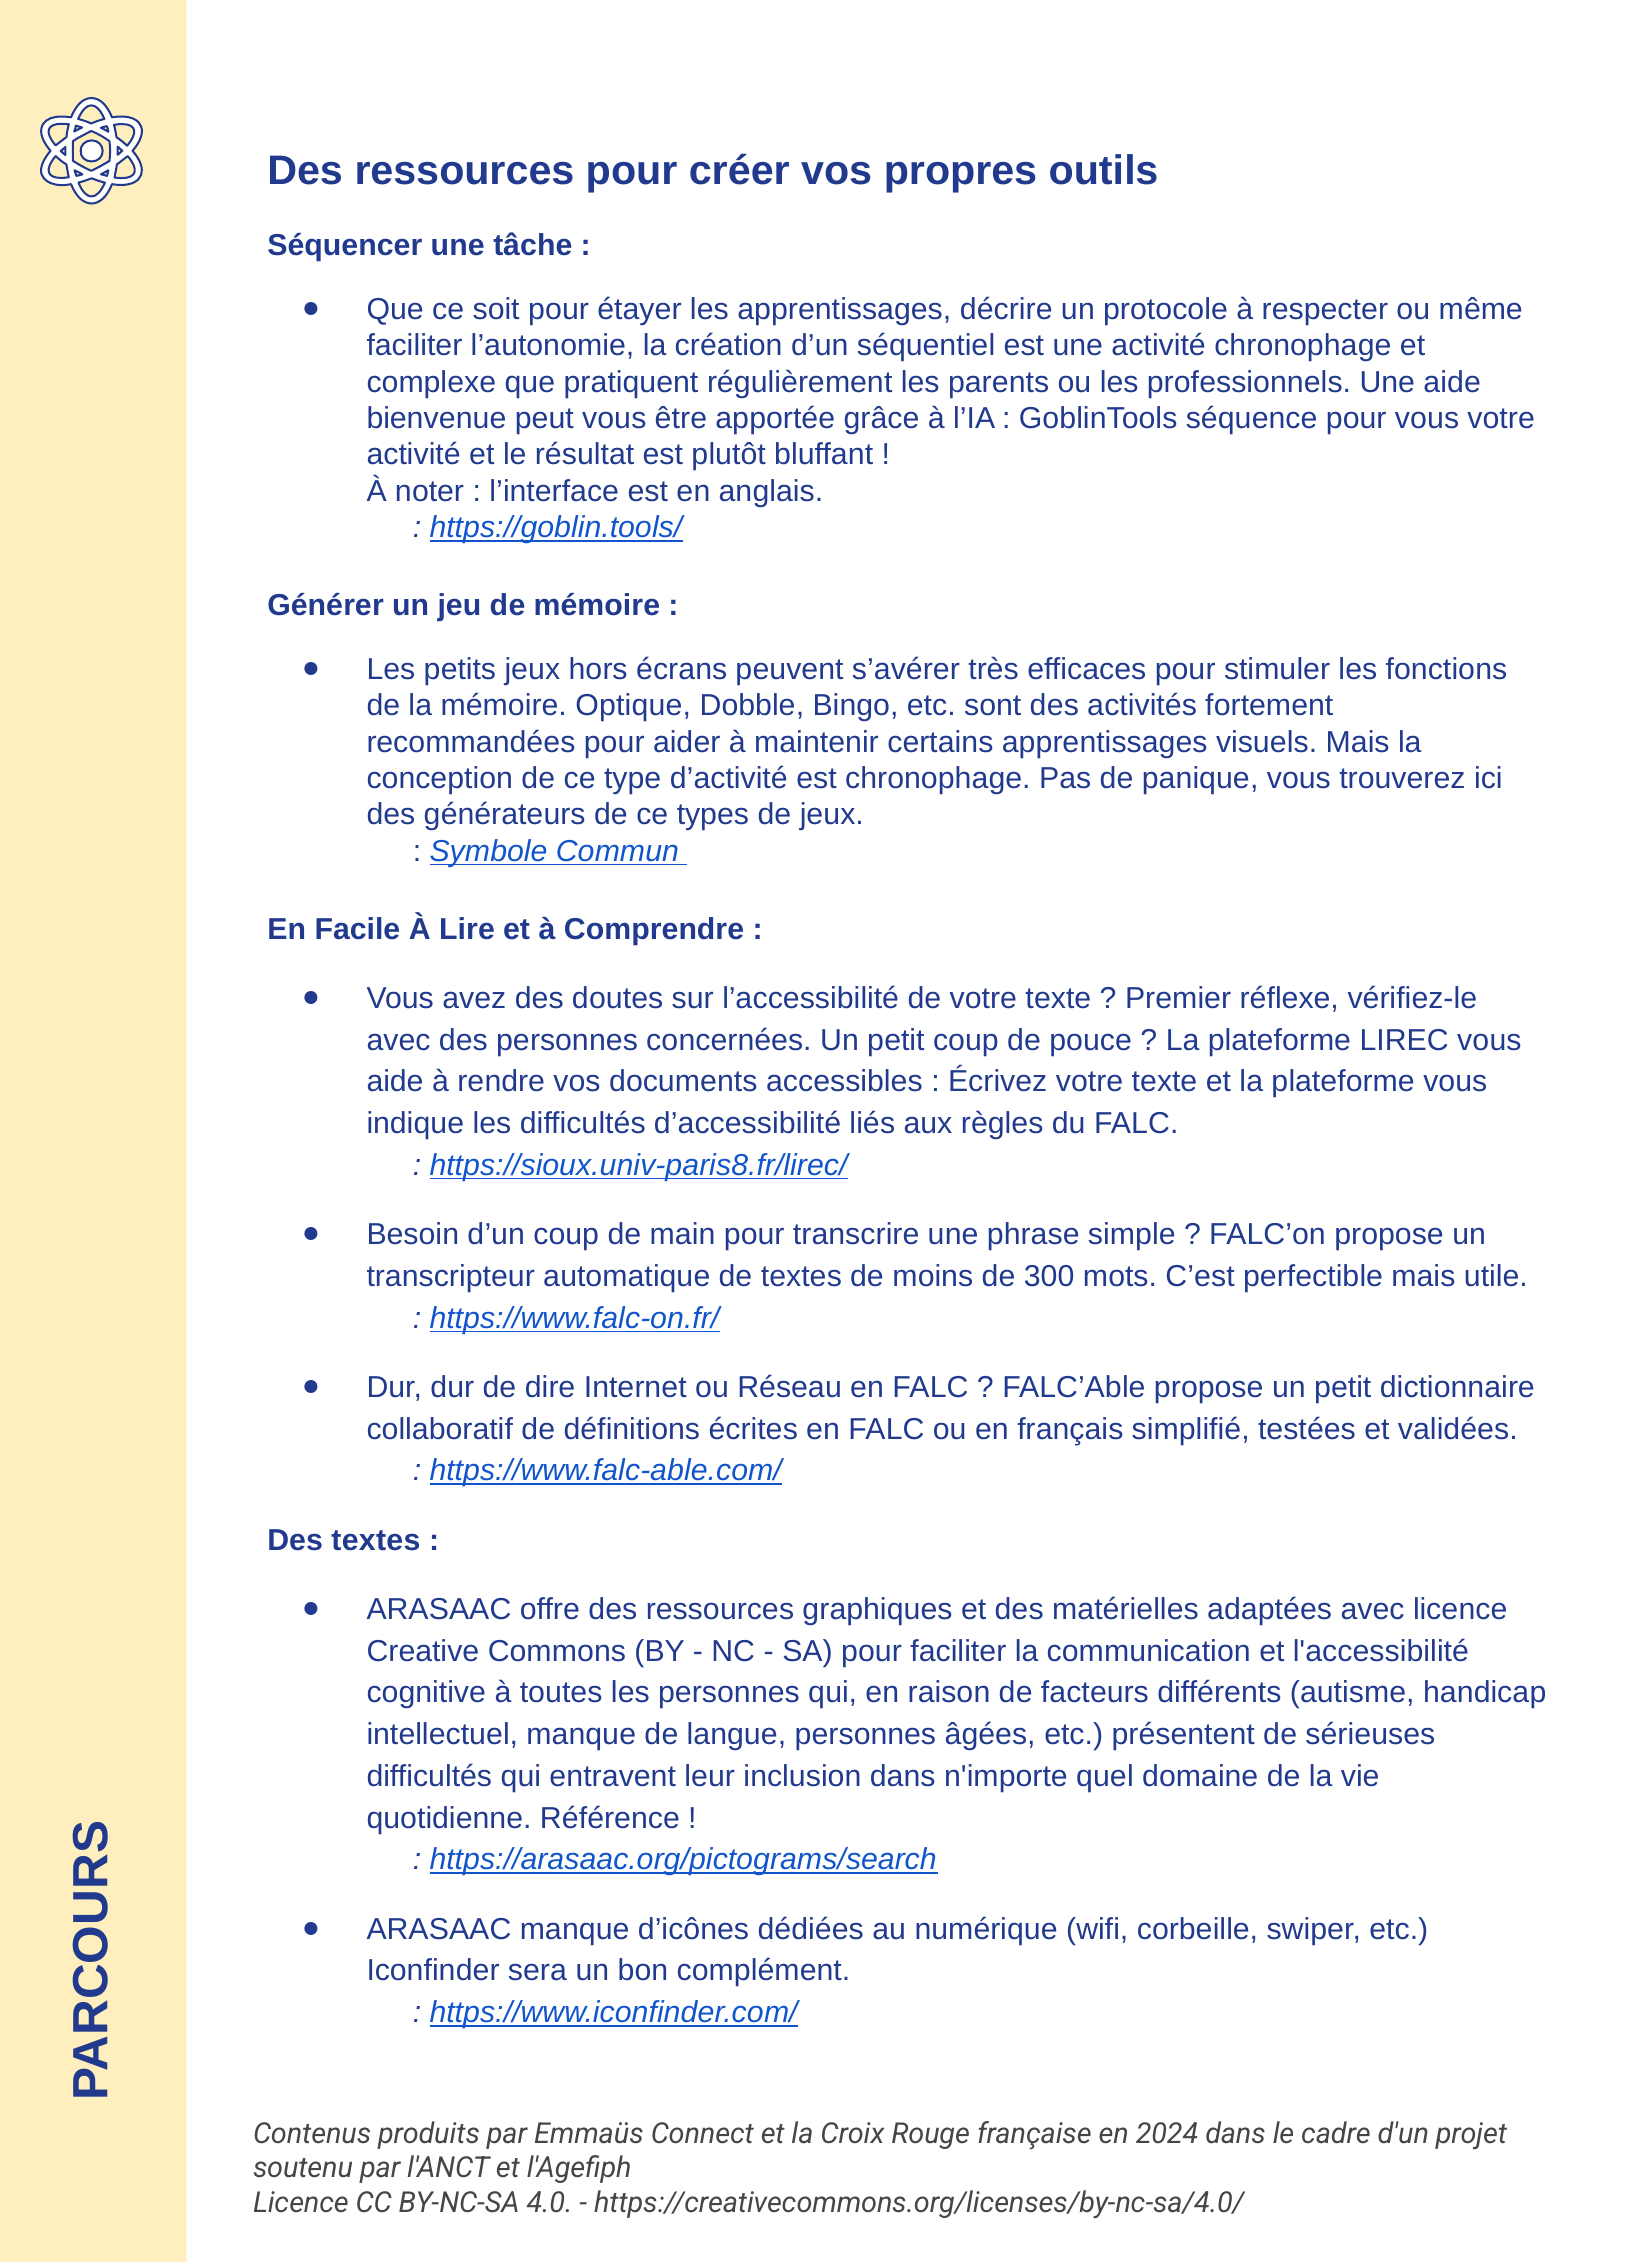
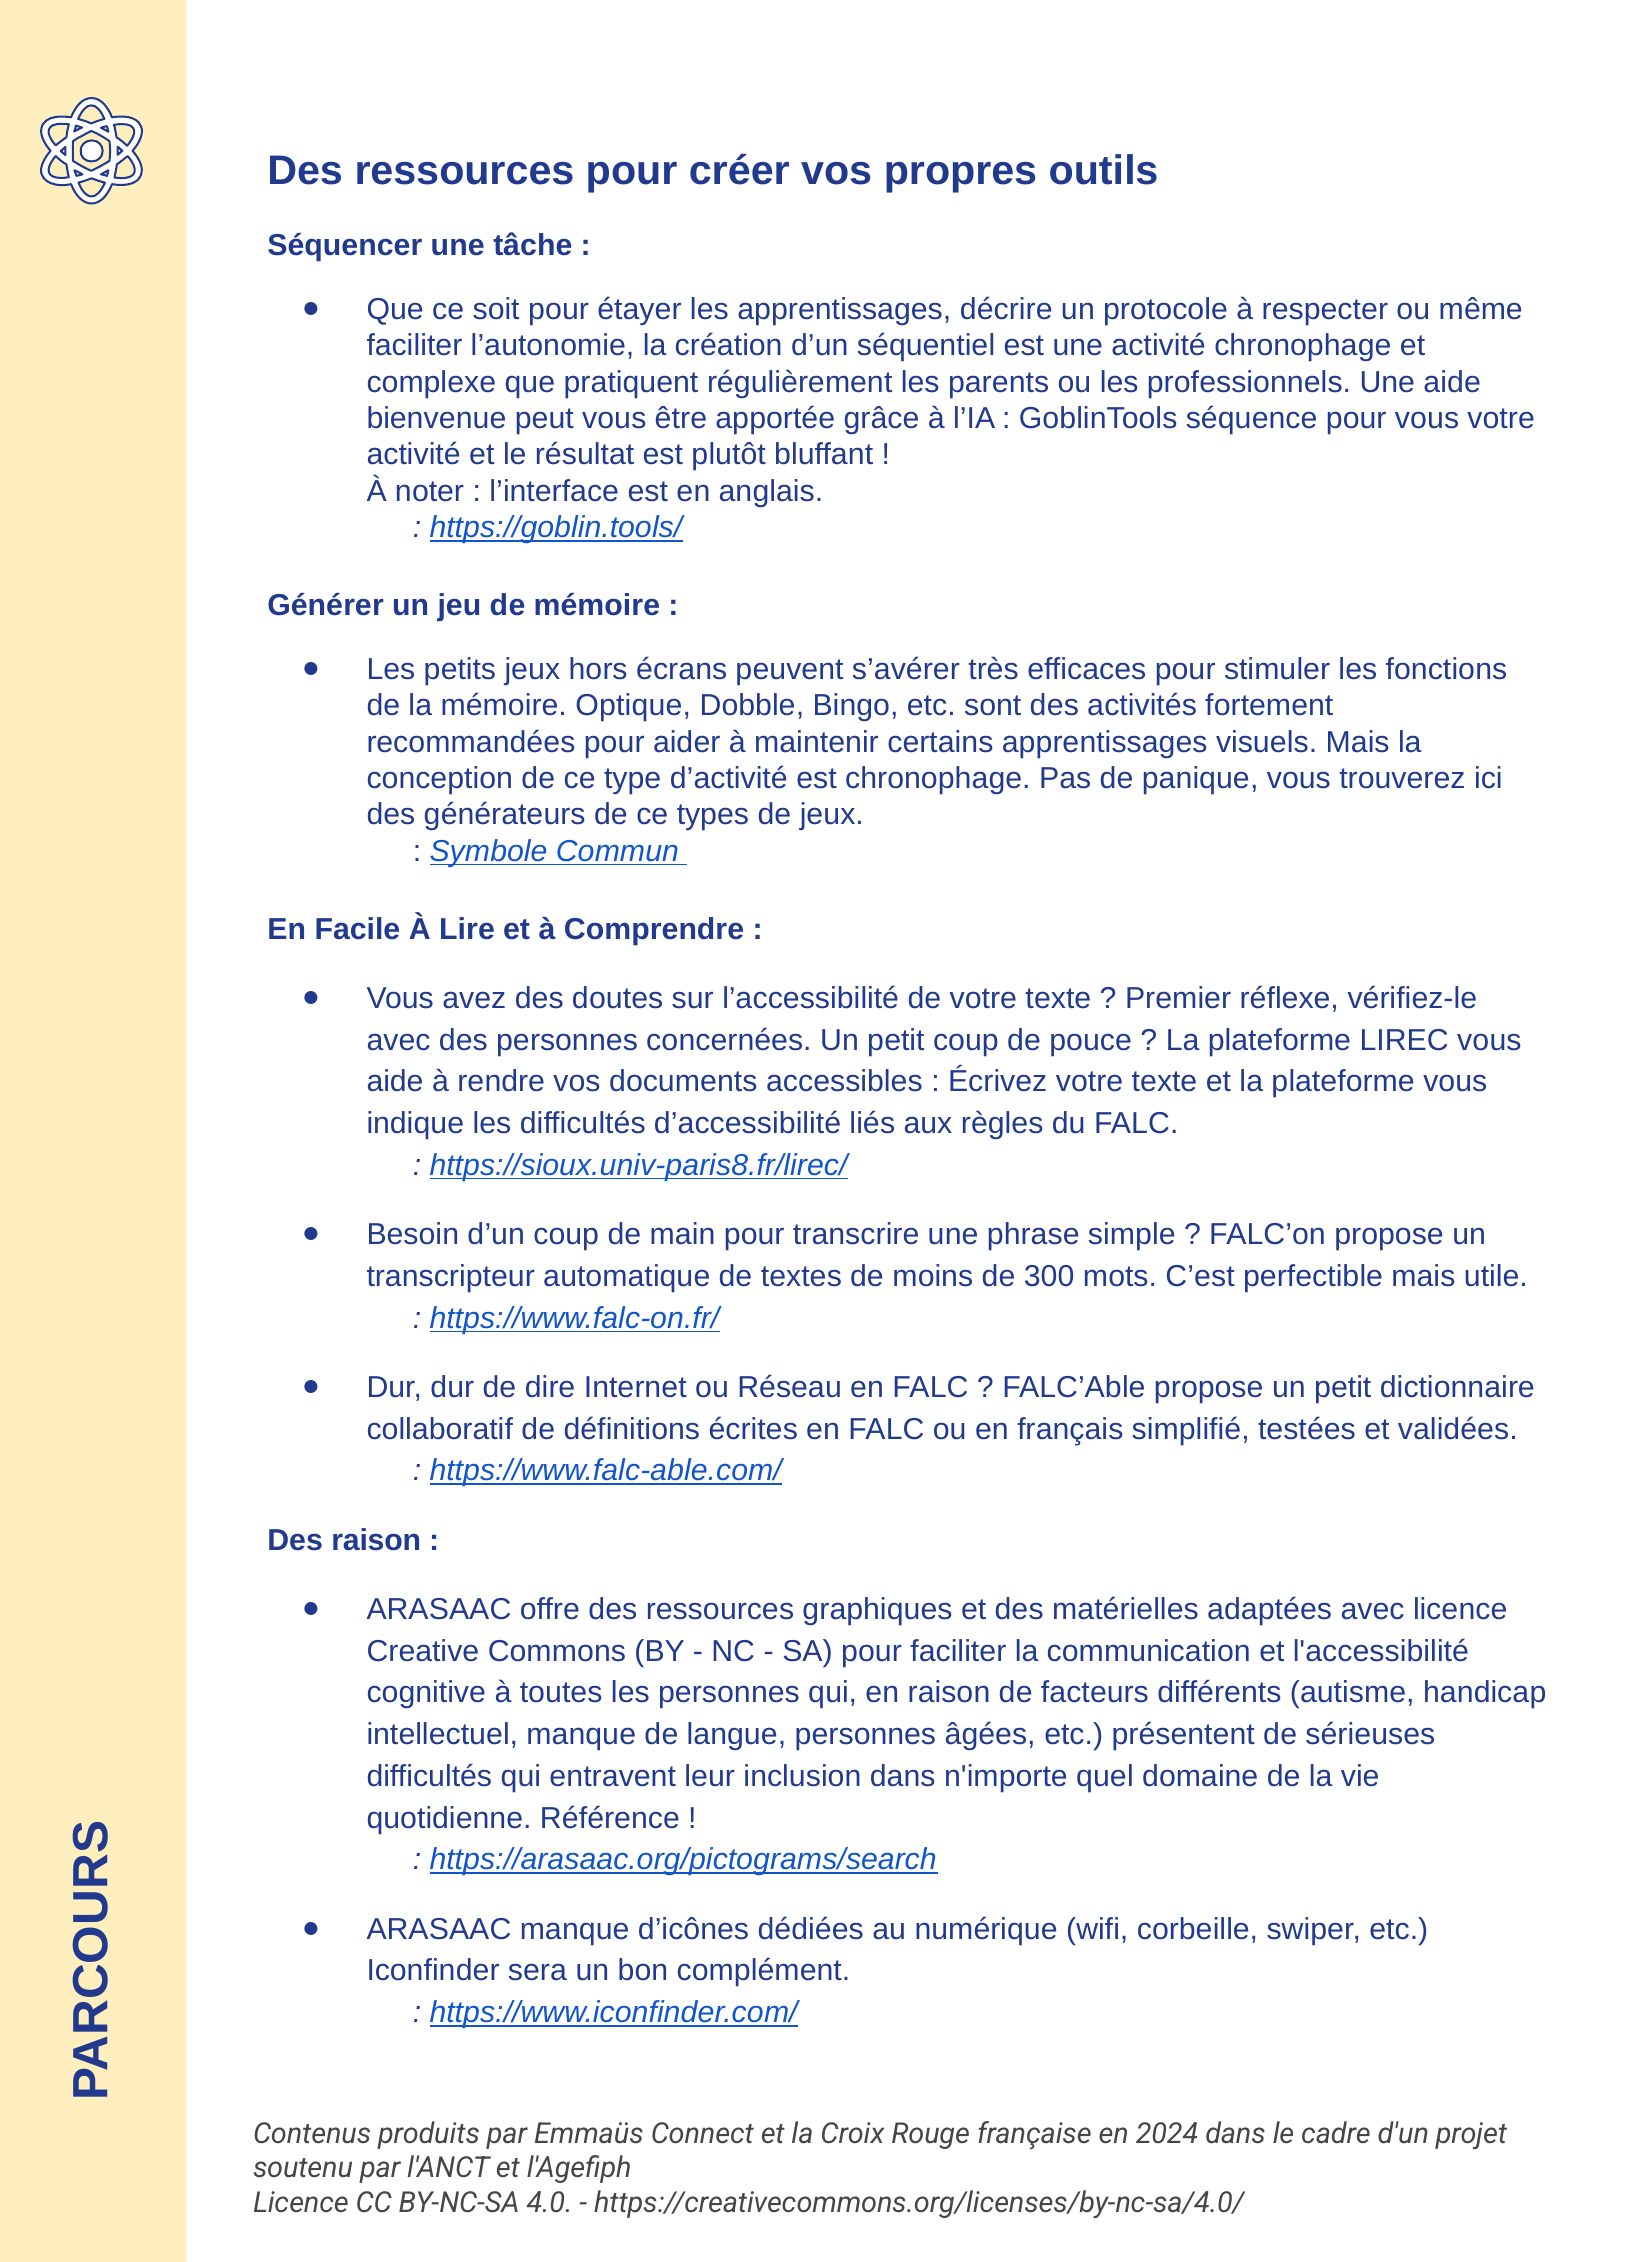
Des textes: textes -> raison
